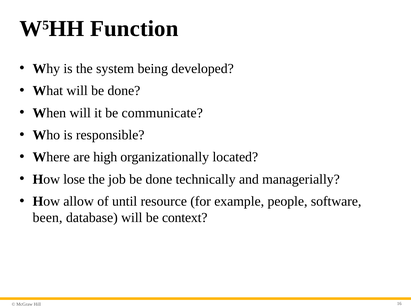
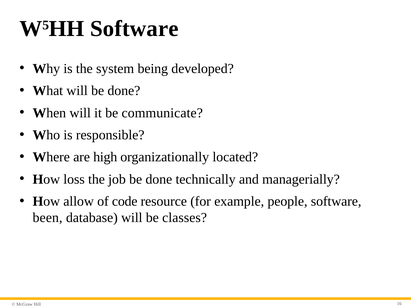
W5HH Function: Function -> Software
lose: lose -> loss
until: until -> code
context: context -> classes
